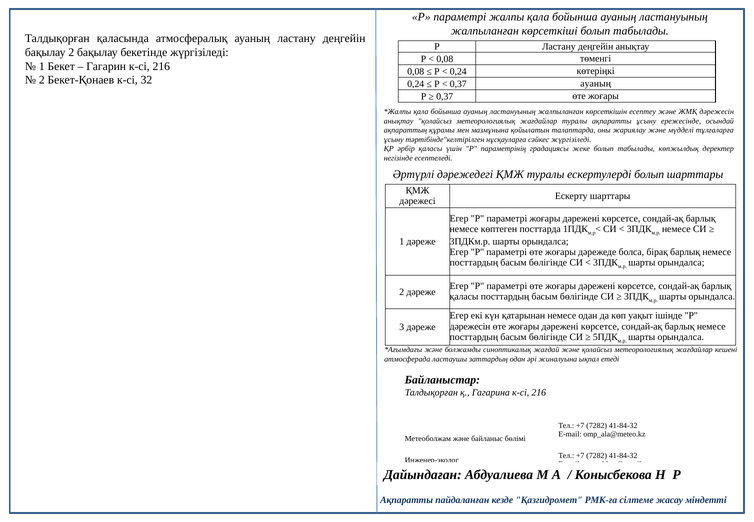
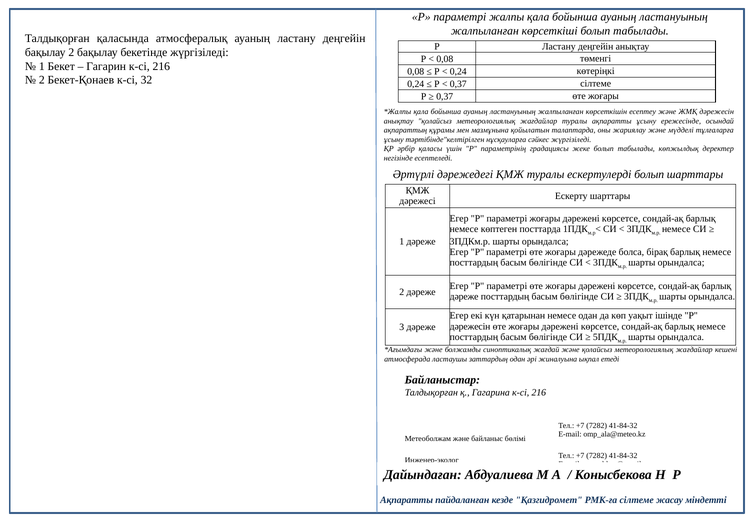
0,37 ауаның: ауаның -> сілтеме
қаласы at (464, 297): қаласы -> дәреже
